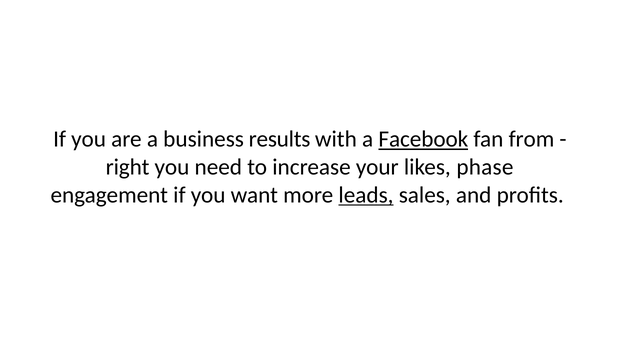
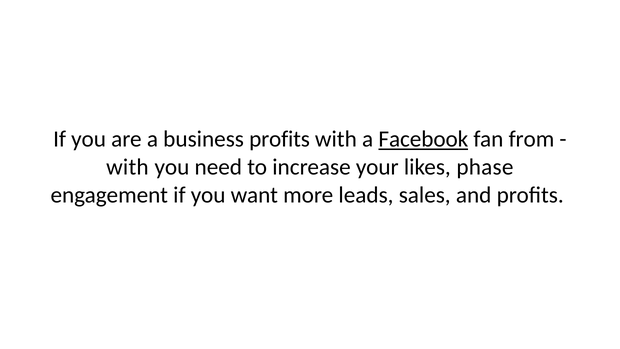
business results: results -> profits
right at (128, 167): right -> with
leads underline: present -> none
